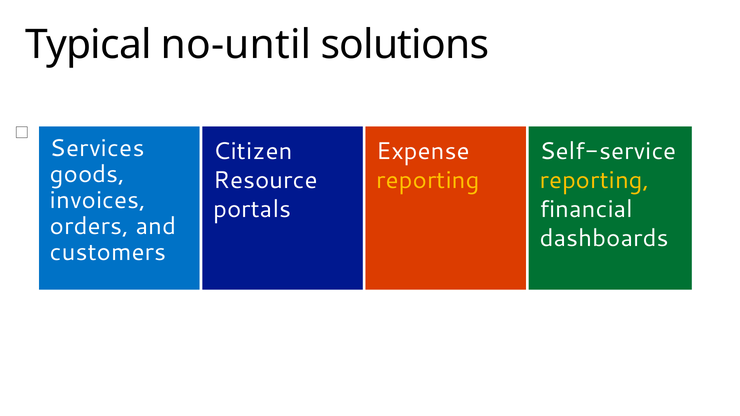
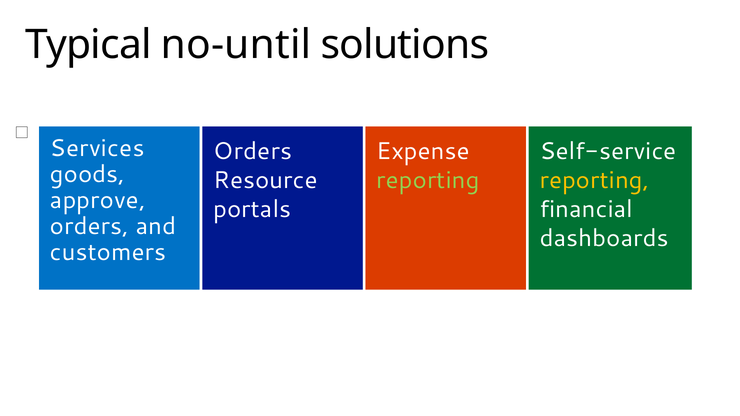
Citizen at (253, 151): Citizen -> Orders
reporting at (428, 180) colour: yellow -> light green
invoices: invoices -> approve
